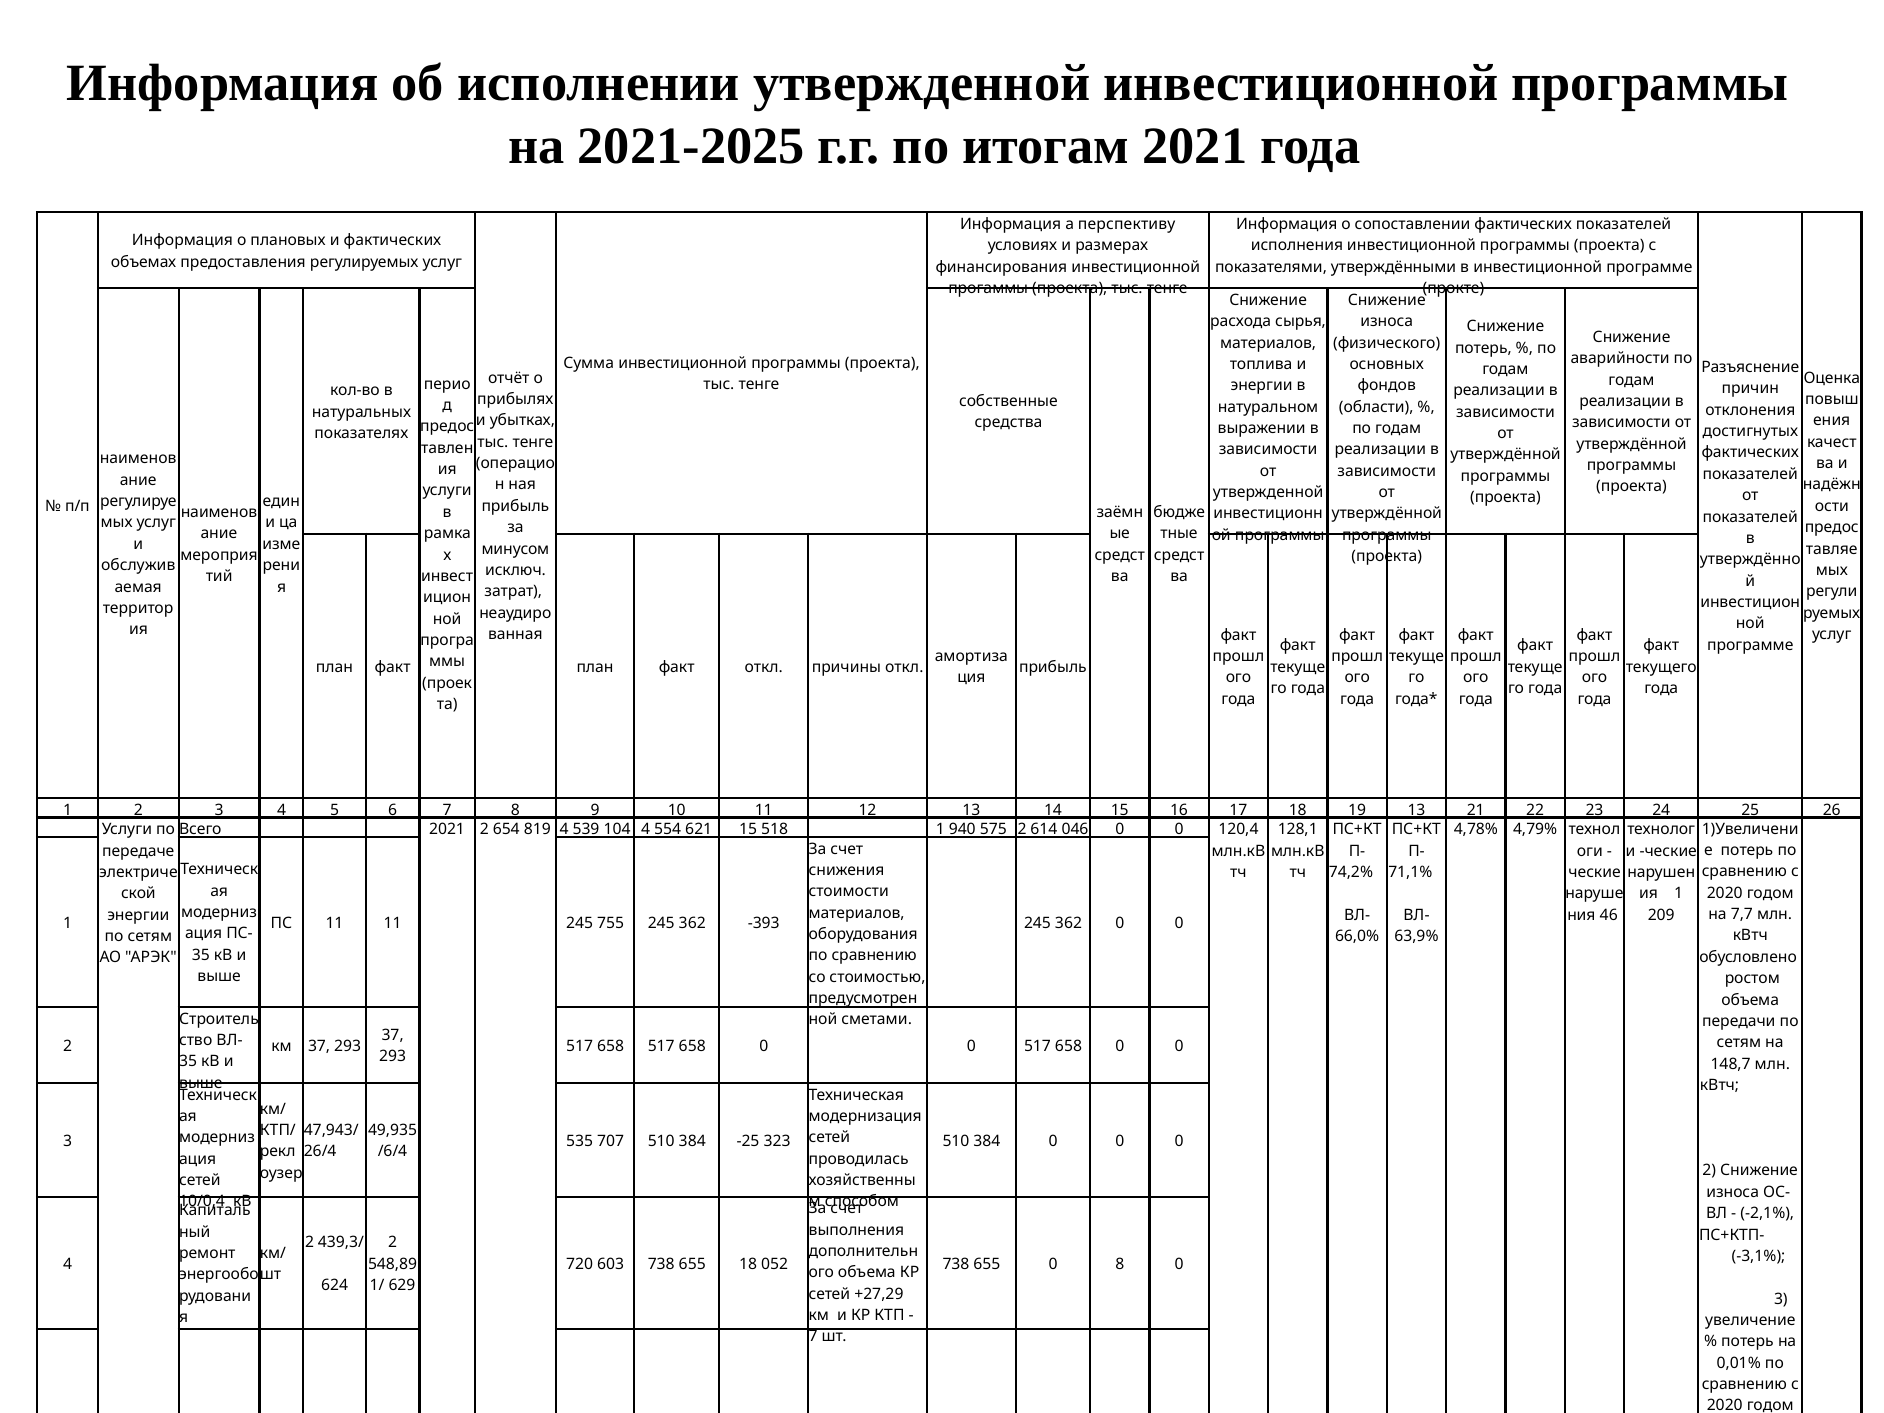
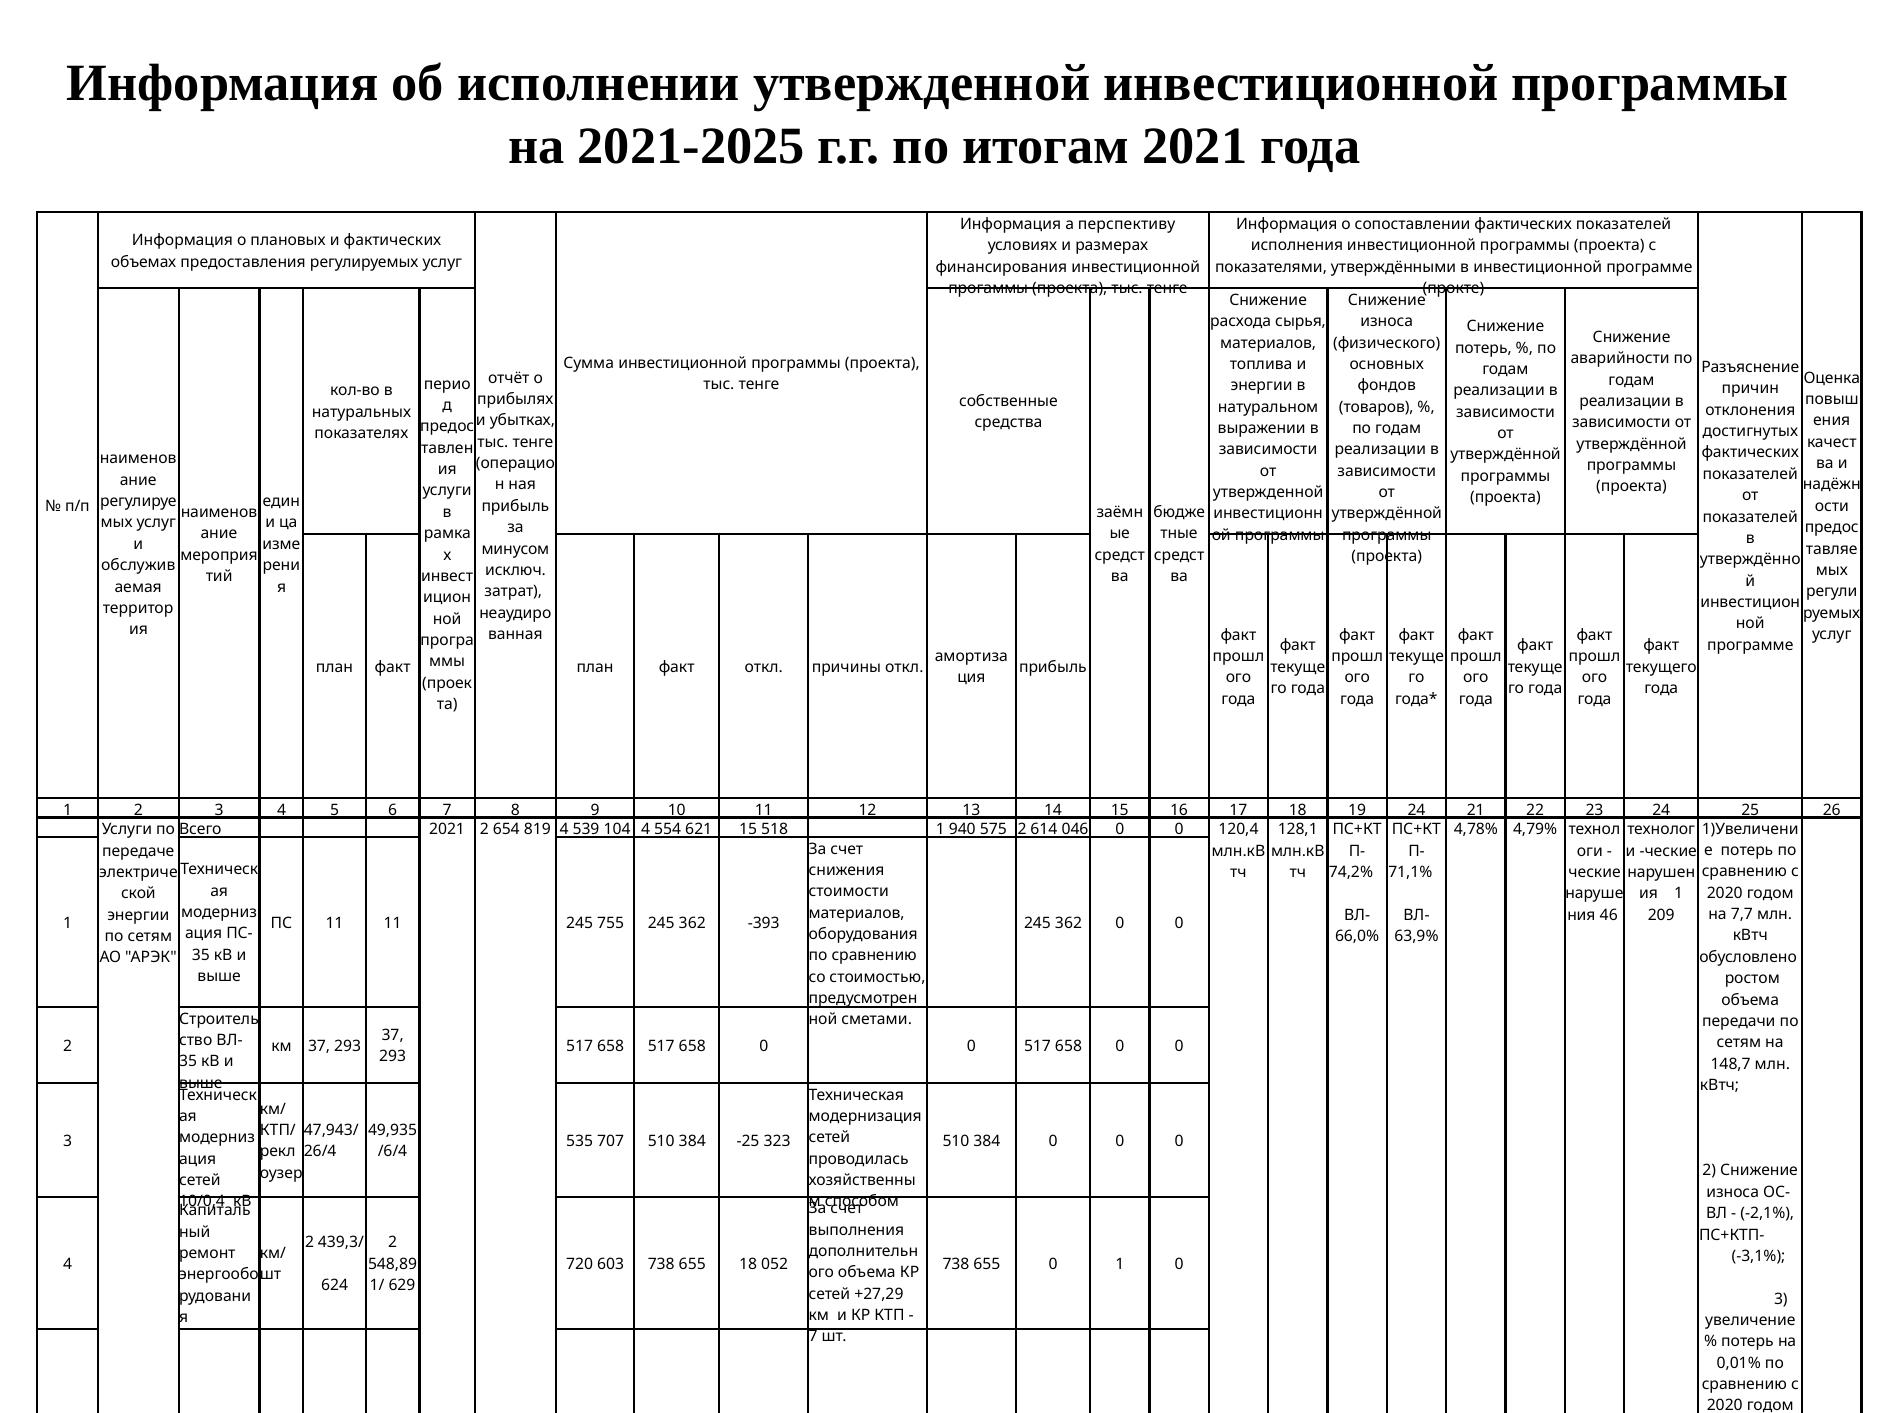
области: области -> товаров
19 13: 13 -> 24
0 8: 8 -> 1
